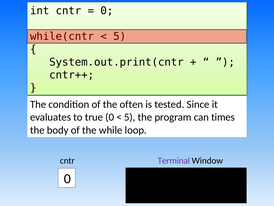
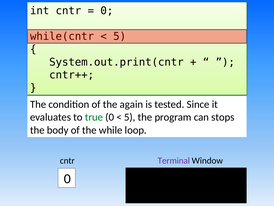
often: often -> again
true colour: black -> green
times: times -> stops
